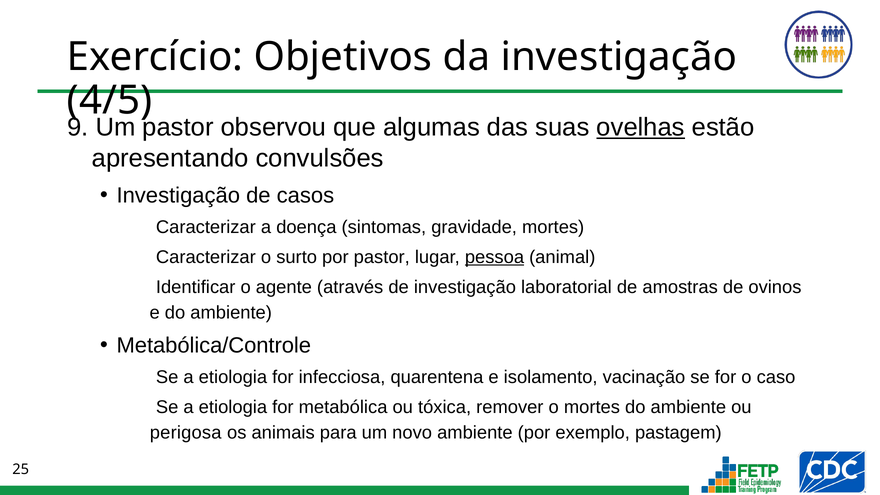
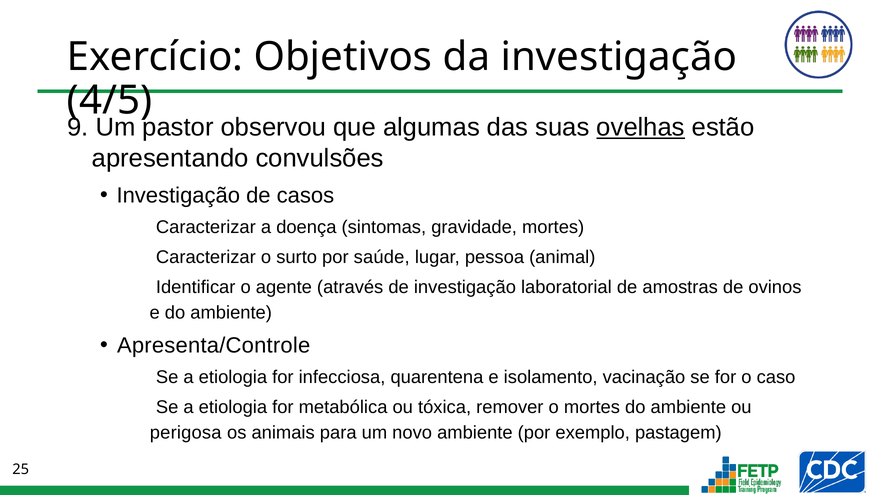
por pastor: pastor -> saúde
pessoa underline: present -> none
Metabólica/Controle: Metabólica/Controle -> Apresenta/Controle
